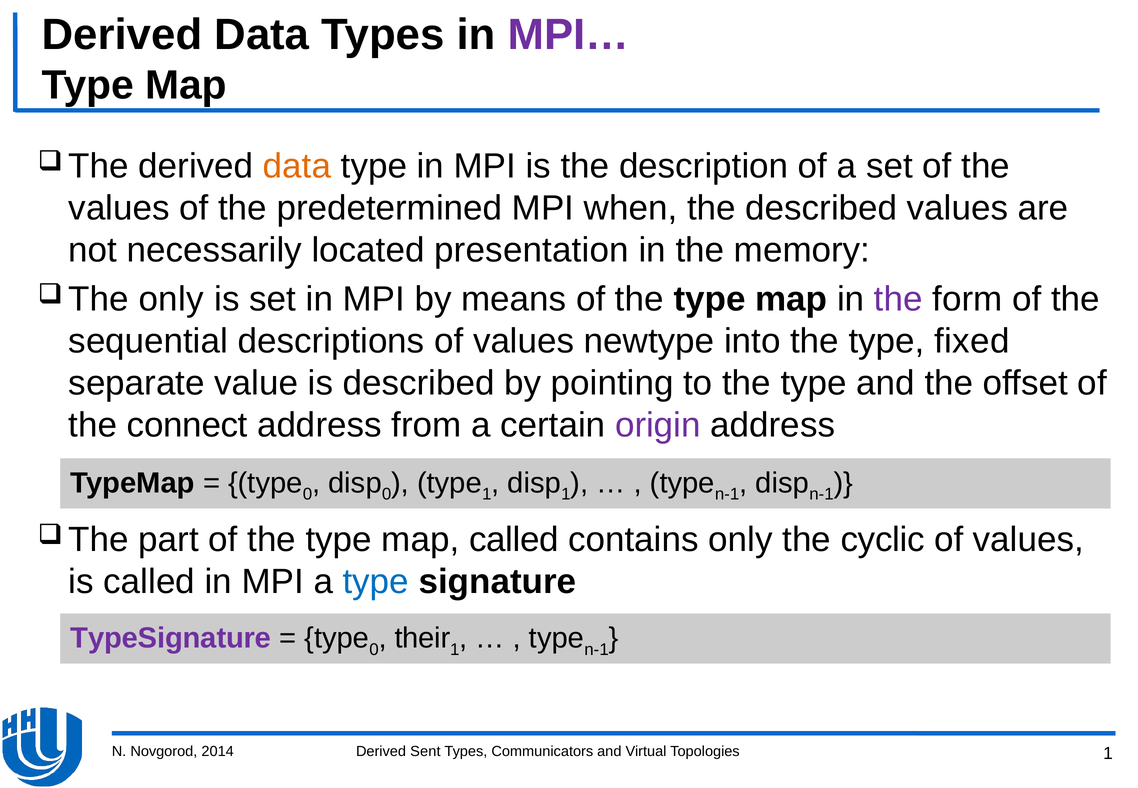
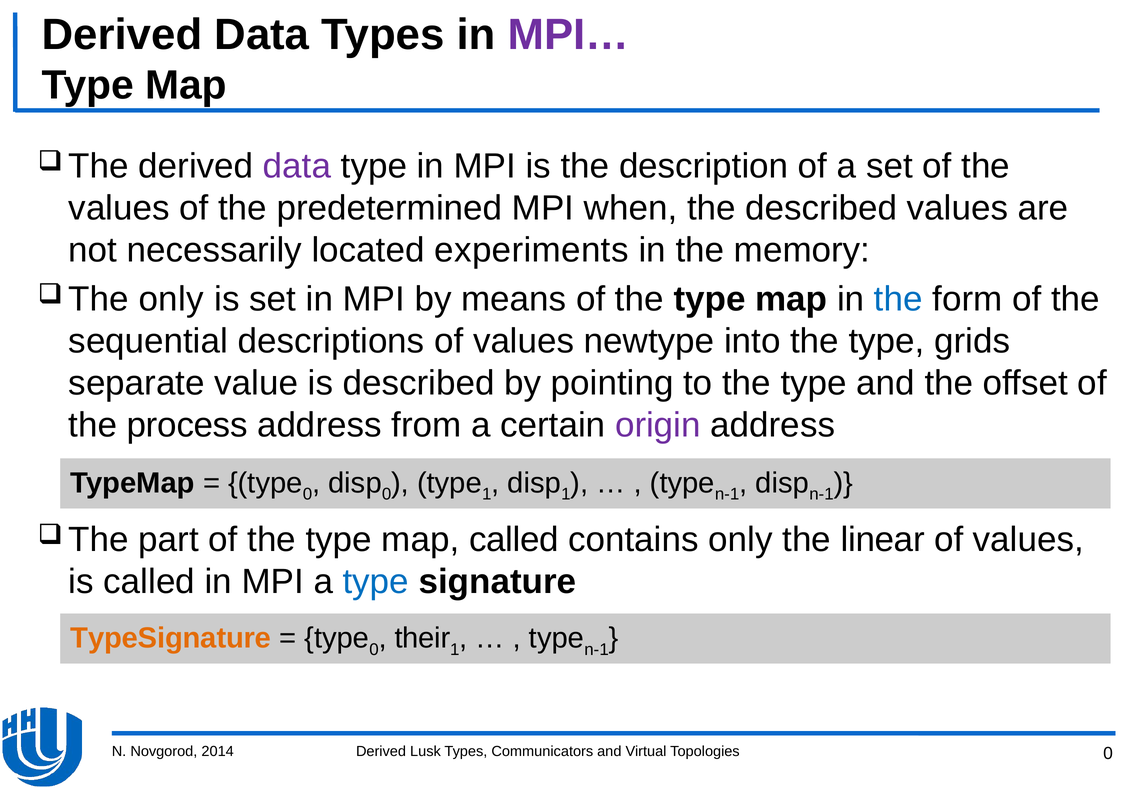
data at (297, 166) colour: orange -> purple
presentation: presentation -> experiments
the at (898, 299) colour: purple -> blue
fixed: fixed -> grids
connect: connect -> process
cyclic: cyclic -> linear
TypeSignature colour: purple -> orange
Sent: Sent -> Lusk
2014 1: 1 -> 0
